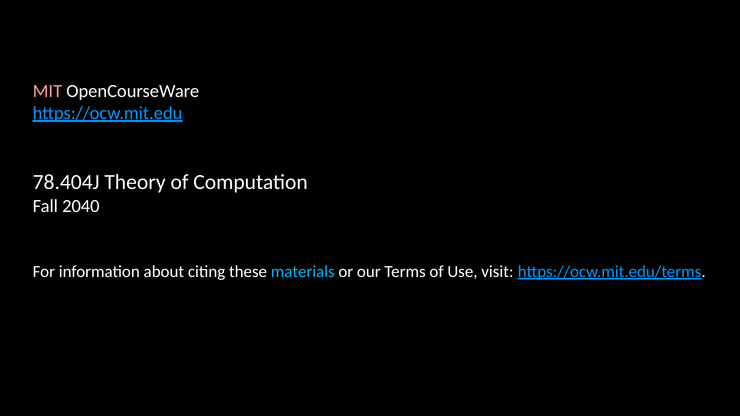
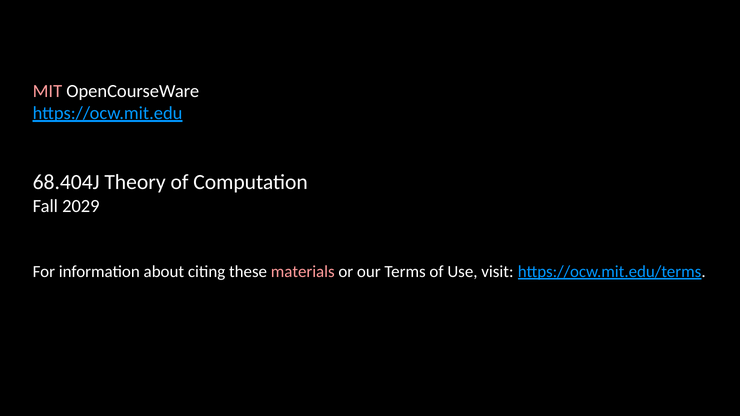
78.404J: 78.404J -> 68.404J
2040: 2040 -> 2029
materials colour: light blue -> pink
